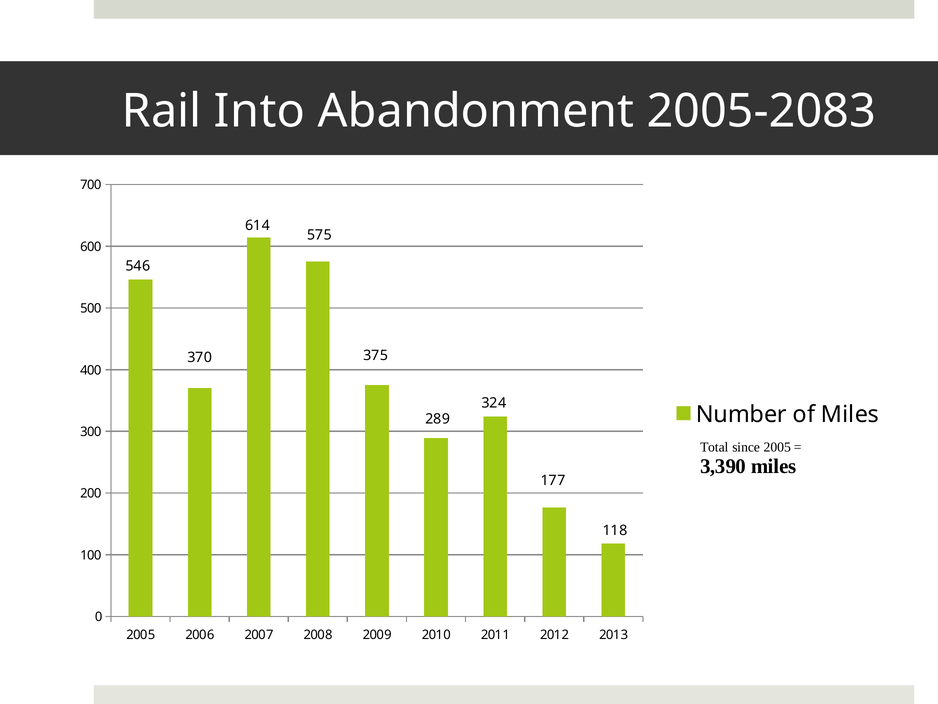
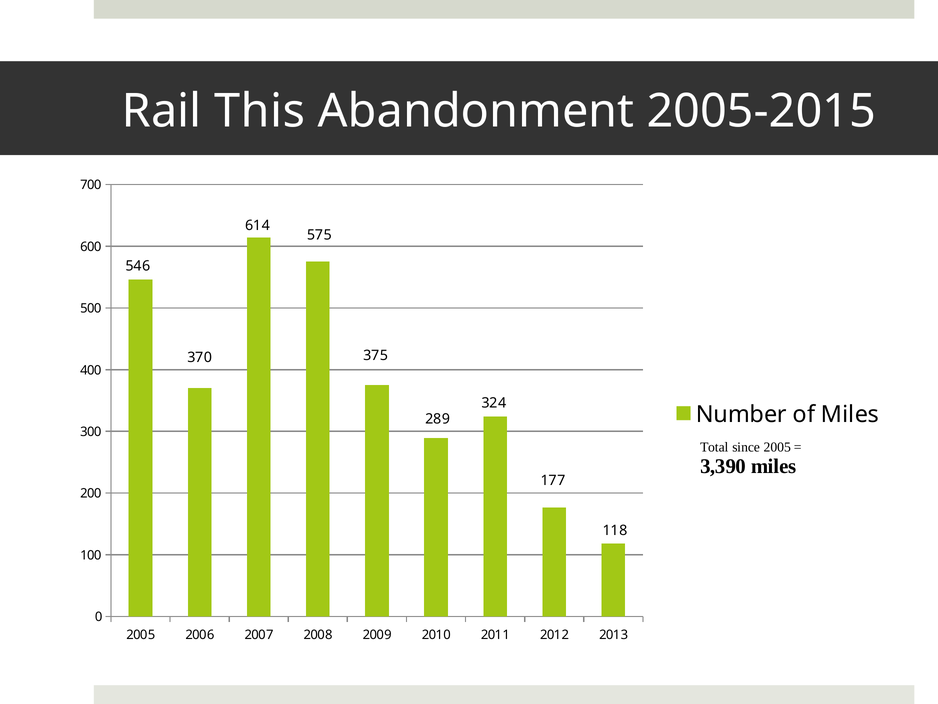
Into: Into -> This
2005-2083: 2005-2083 -> 2005-2015
